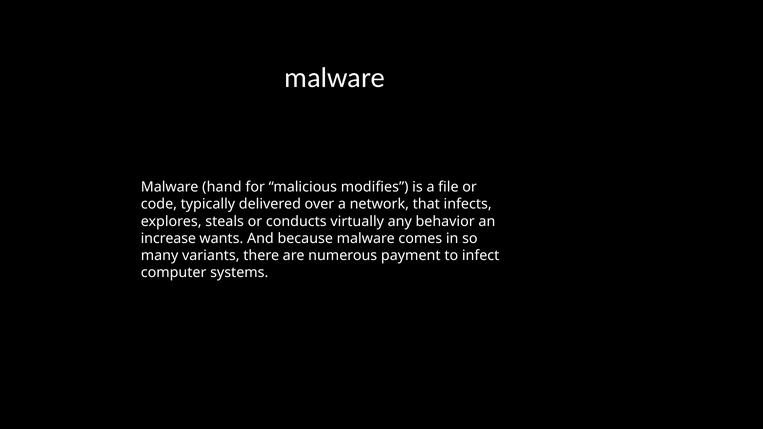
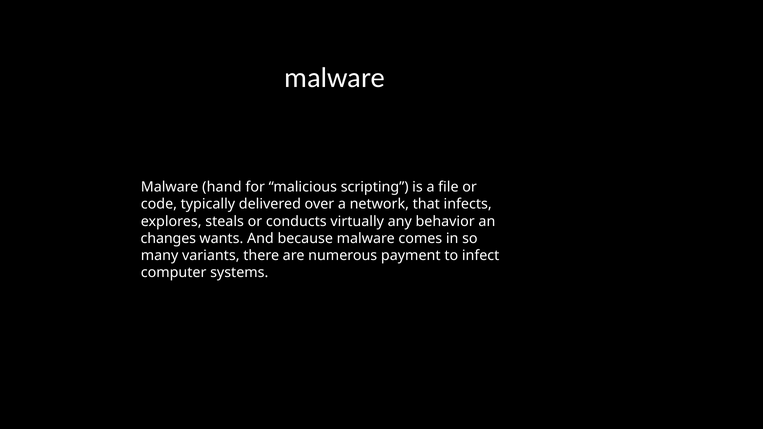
modifies: modifies -> scripting
increase: increase -> changes
